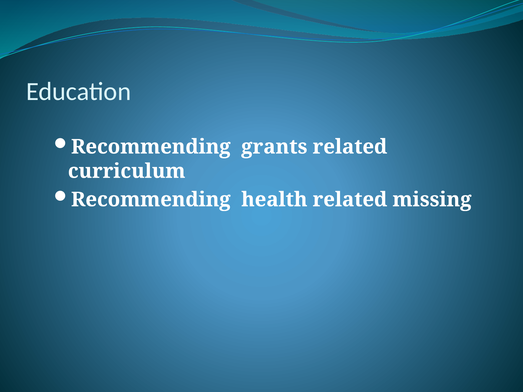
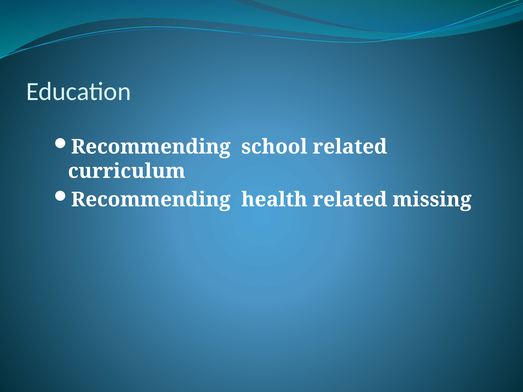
grants: grants -> school
